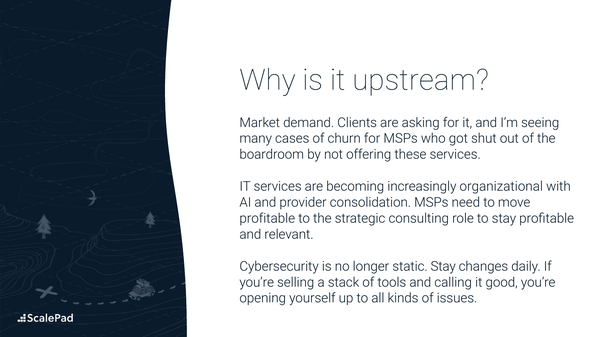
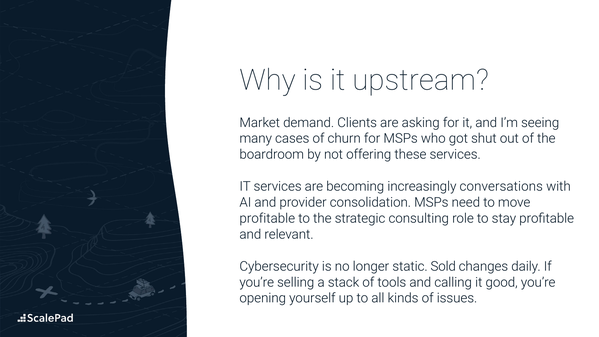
organizational: organizational -> conversations
static Stay: Stay -> Sold
